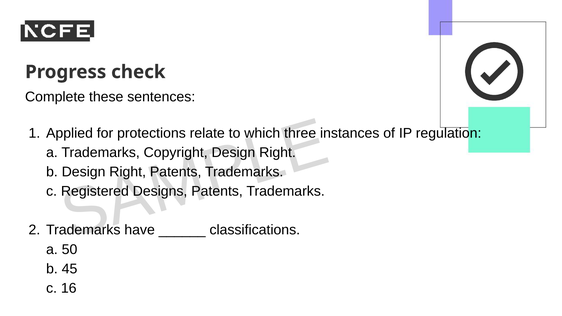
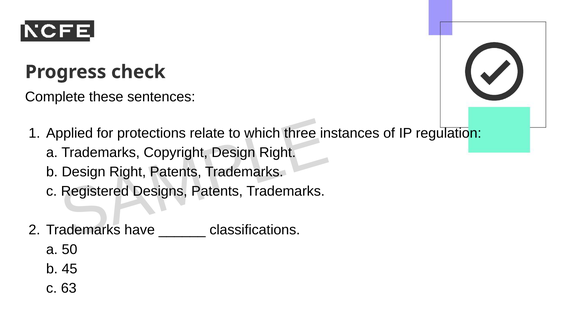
16: 16 -> 63
